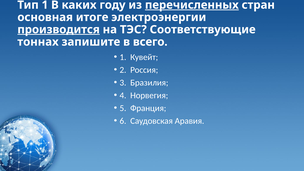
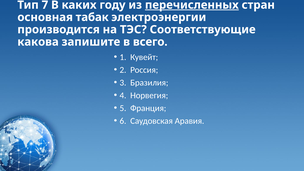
Тип 1: 1 -> 7
итоге: итоге -> табак
производится underline: present -> none
тоннах: тоннах -> какова
